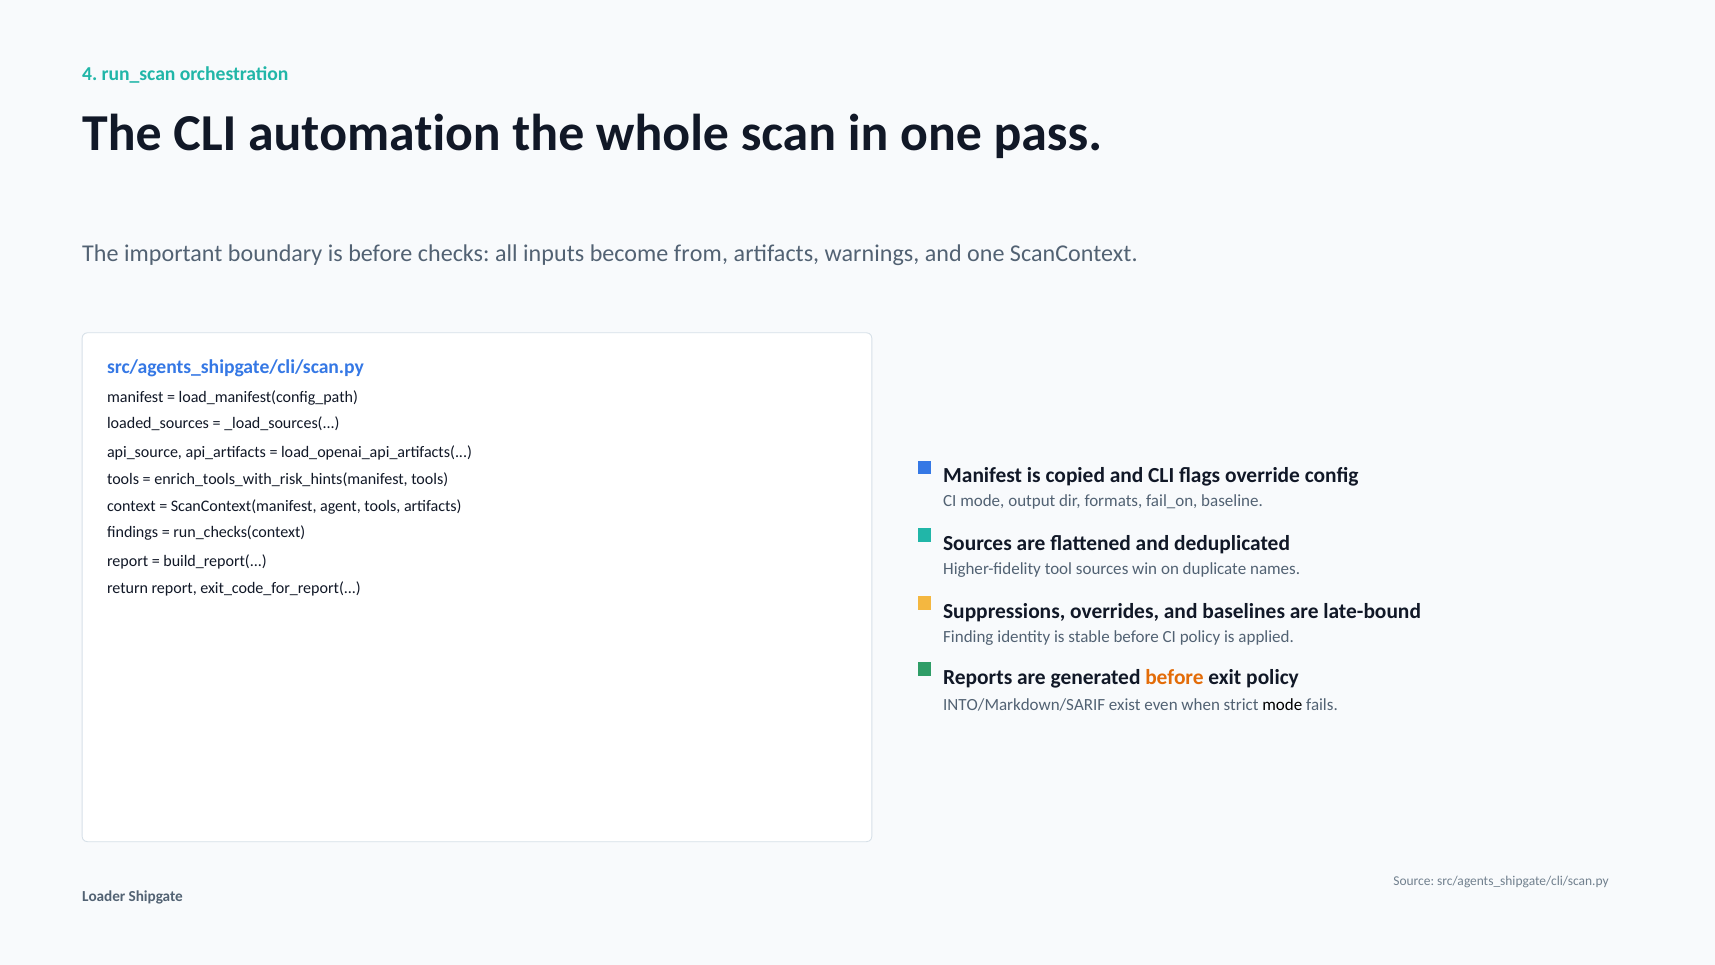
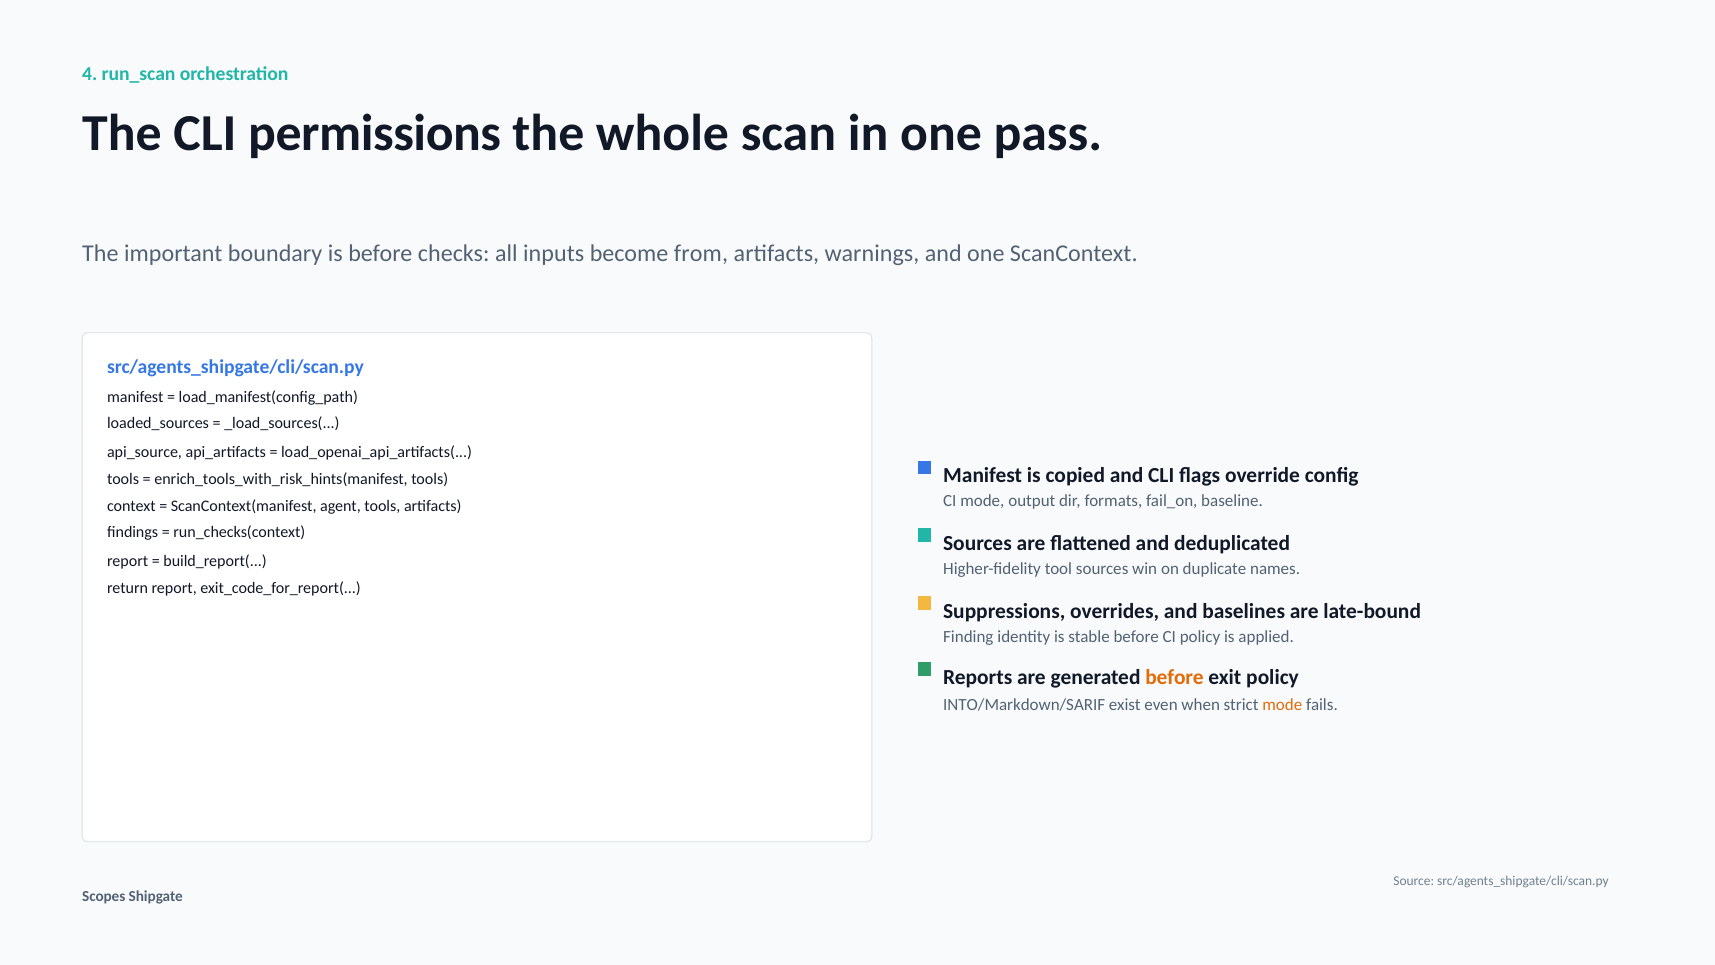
automation: automation -> permissions
mode at (1282, 705) colour: black -> orange
Loader: Loader -> Scopes
